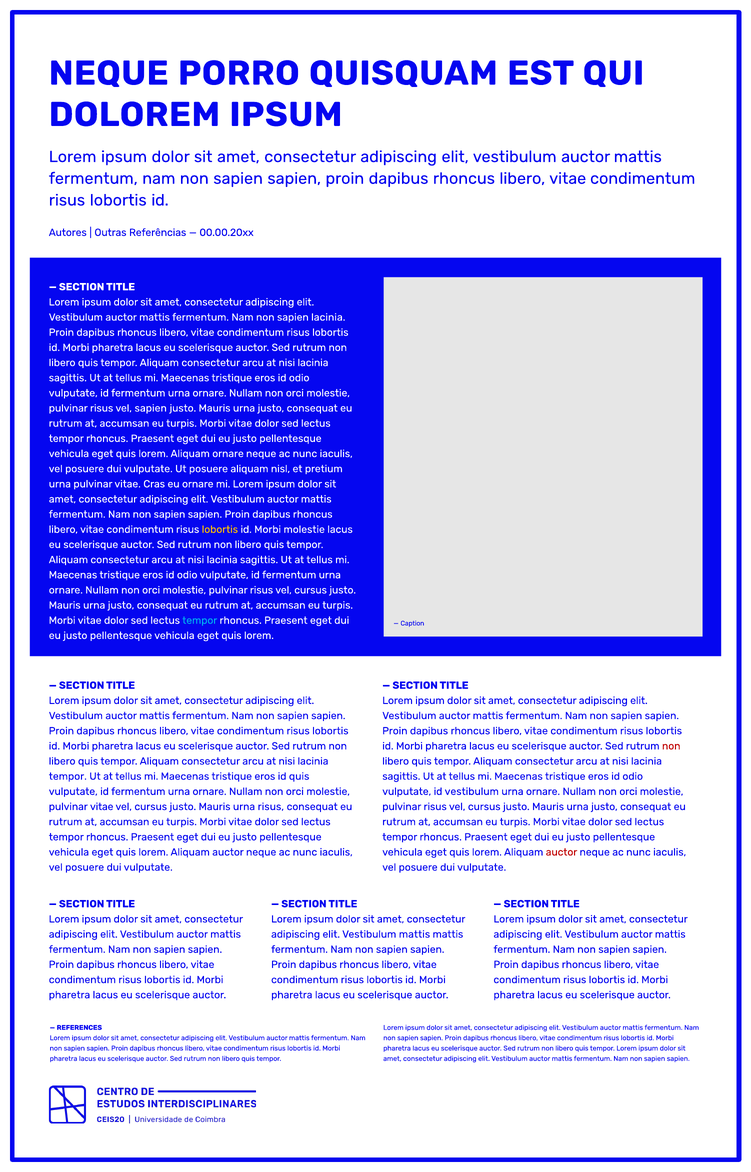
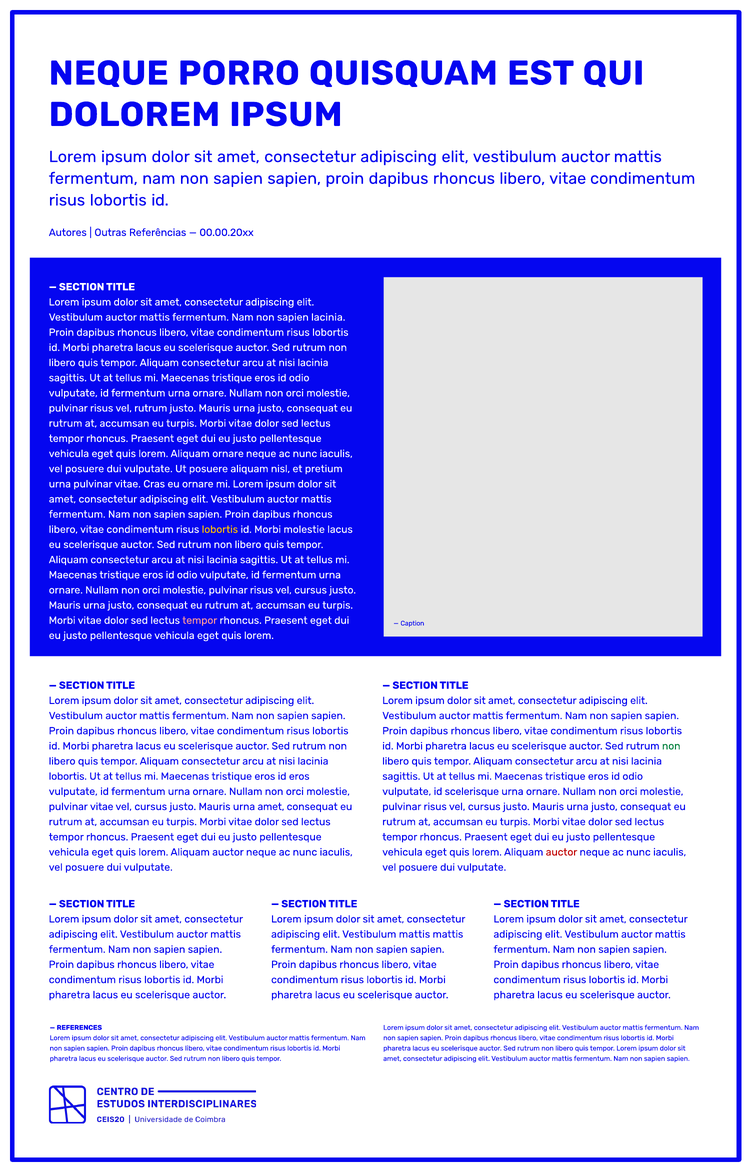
vel sapien: sapien -> rutrum
tempor at (200, 620) colour: light blue -> pink
non at (671, 746) colour: red -> green
tempor at (68, 776): tempor -> lobortis
id quis: quis -> eros
id vestibulum: vestibulum -> scelerisque
urna risus: risus -> amet
